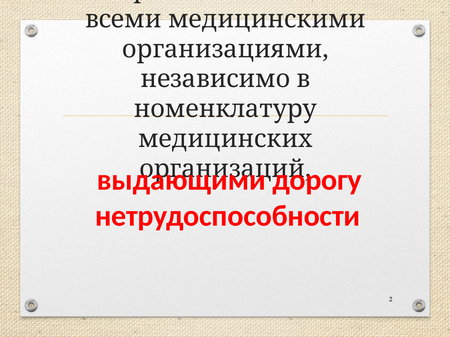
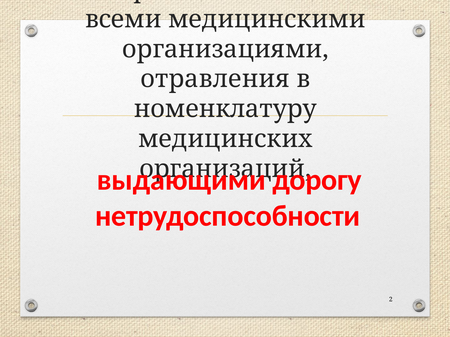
независимо: независимо -> отравления
